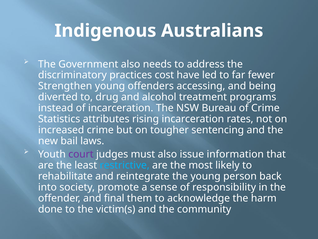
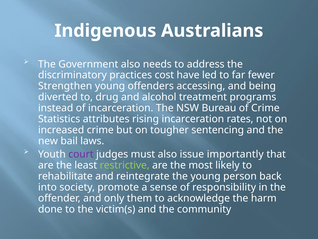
information: information -> importantly
restrictive colour: light blue -> light green
final: final -> only
